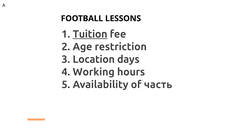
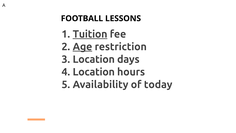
Age underline: none -> present
Working at (94, 72): Working -> Location
часть: часть -> today
